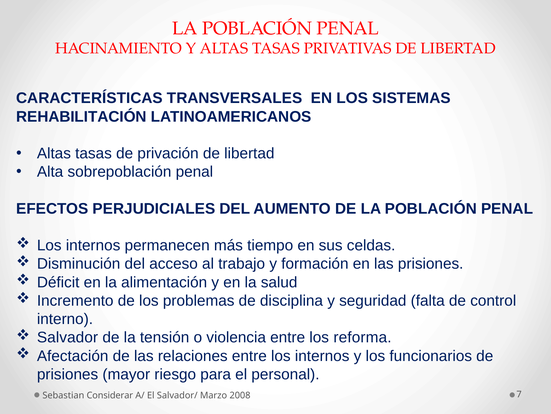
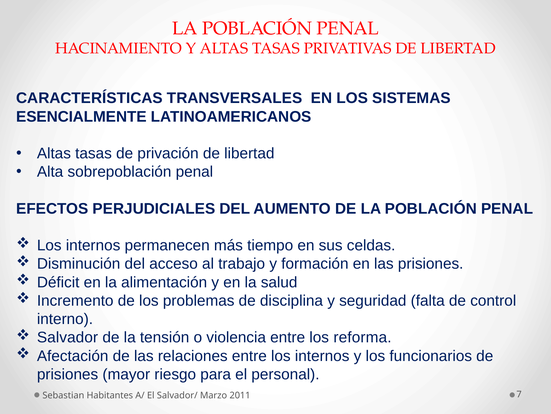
REHABILITACIÓN: REHABILITACIÓN -> ESENCIALMENTE
Considerar: Considerar -> Habitantes
2008: 2008 -> 2011
